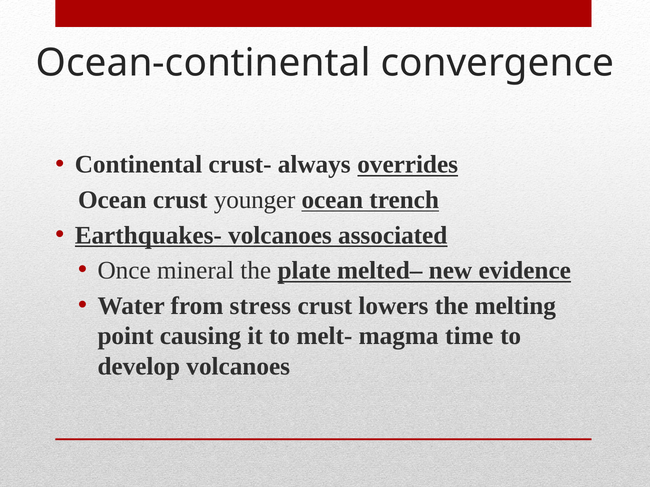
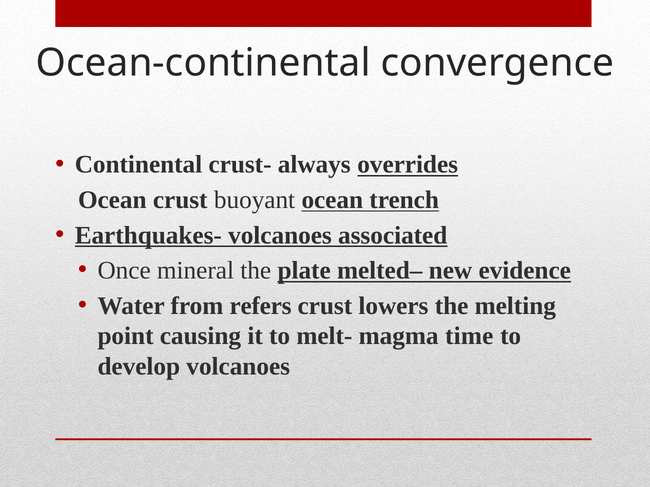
younger: younger -> buoyant
stress: stress -> refers
